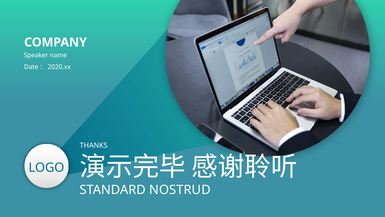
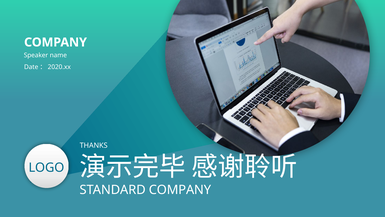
STANDARD NOSTRUD: NOSTRUD -> COMPANY
